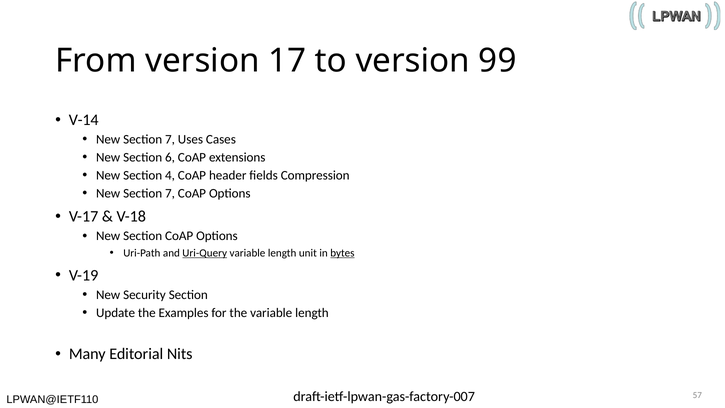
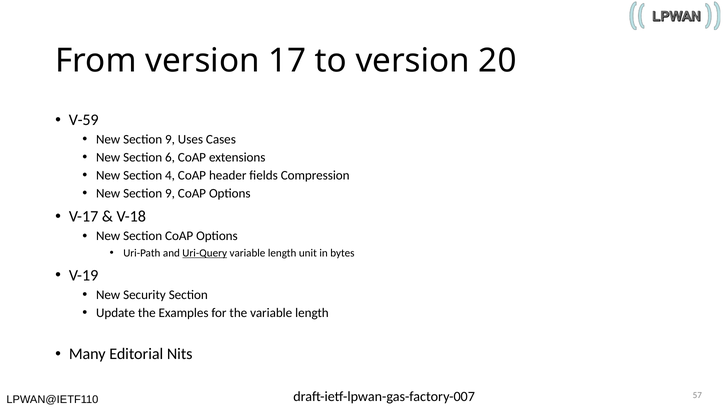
99: 99 -> 20
V-14: V-14 -> V-59
7 at (170, 139): 7 -> 9
7 at (170, 193): 7 -> 9
bytes underline: present -> none
